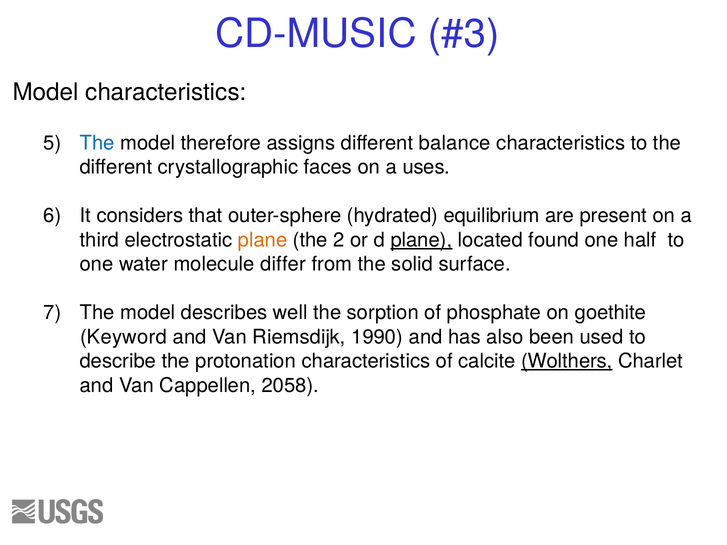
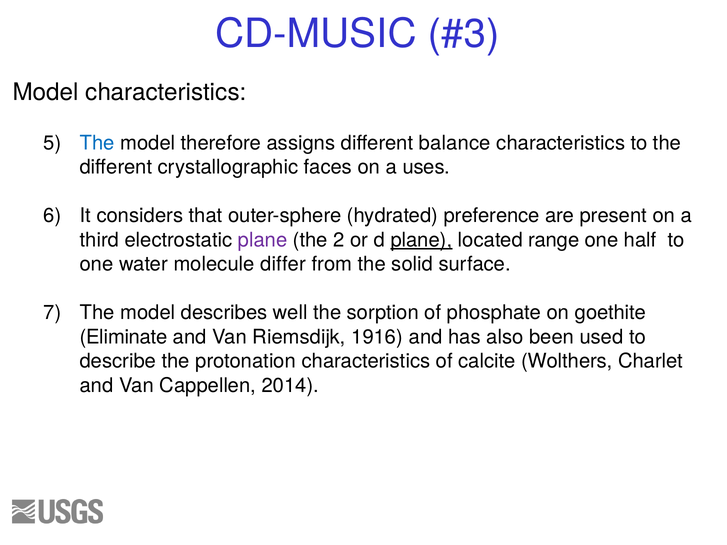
equilibrium: equilibrium -> preference
plane at (263, 240) colour: orange -> purple
found: found -> range
Keyword: Keyword -> Eliminate
1990: 1990 -> 1916
Wolthers underline: present -> none
2058: 2058 -> 2014
